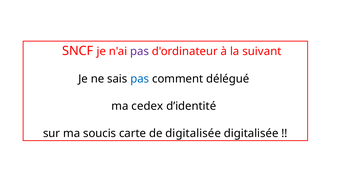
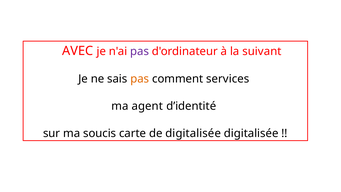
SNCF: SNCF -> AVEC
pas at (140, 79) colour: blue -> orange
délégué: délégué -> services
cedex: cedex -> agent
